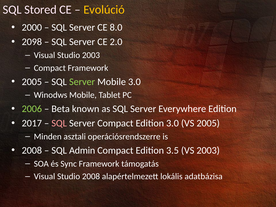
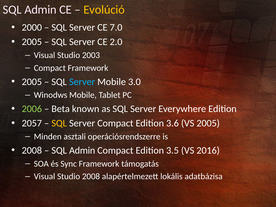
Stored at (41, 10): Stored -> Admin
8.0: 8.0 -> 7.0
2098 at (32, 42): 2098 -> 2005
Server at (82, 82) colour: light green -> light blue
2017: 2017 -> 2057
SQL at (59, 123) colour: pink -> yellow
Edition 3.0: 3.0 -> 3.6
VS 2003: 2003 -> 2016
